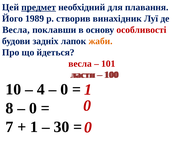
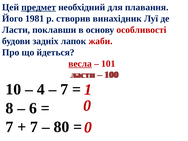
1989: 1989 -> 1981
Весла at (16, 30): Весла -> Ласти
жаби colour: orange -> red
весла at (80, 64) underline: none -> present
0 at (64, 89): 0 -> 7
0 at (33, 108): 0 -> 6
1 at (34, 127): 1 -> 7
30: 30 -> 80
